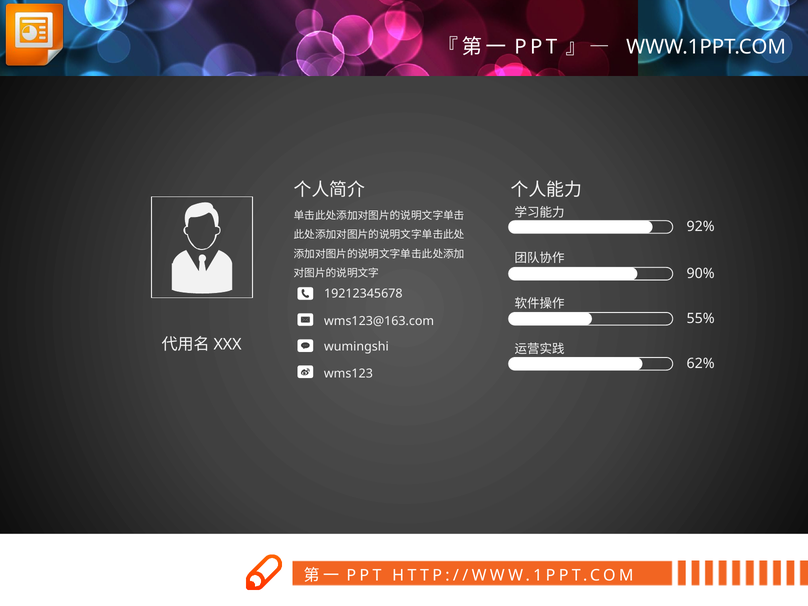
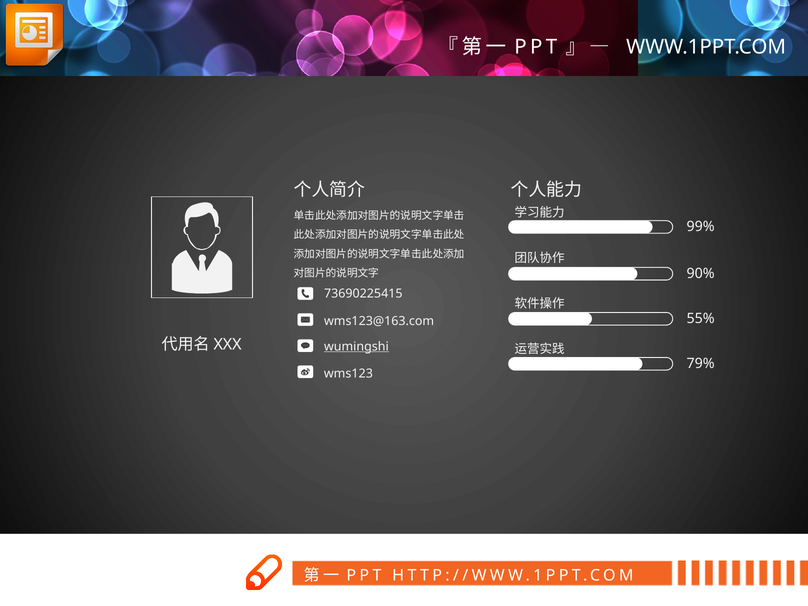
92%: 92% -> 99%
19212345678: 19212345678 -> 73690225415
wumingshi underline: none -> present
62%: 62% -> 79%
